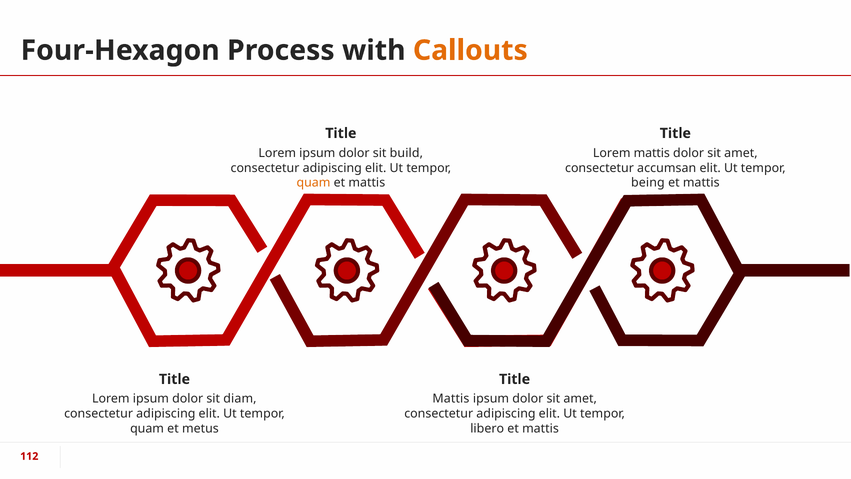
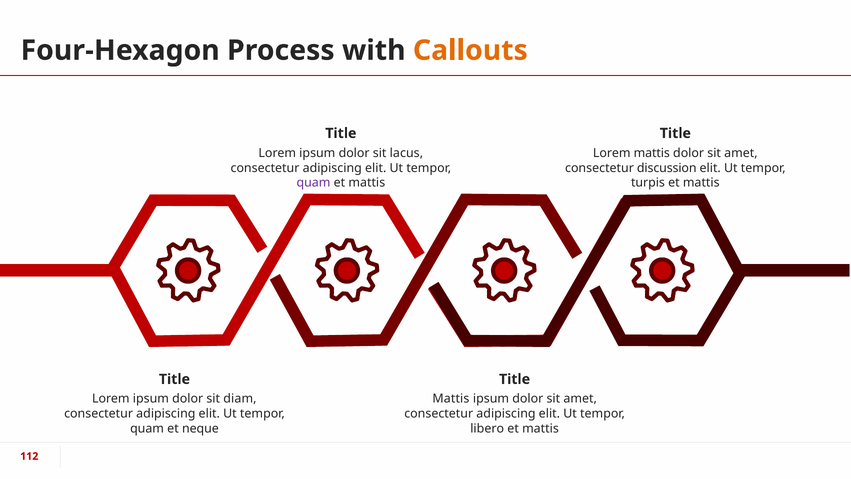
build: build -> lacus
accumsan: accumsan -> discussion
quam at (313, 183) colour: orange -> purple
being: being -> turpis
metus: metus -> neque
